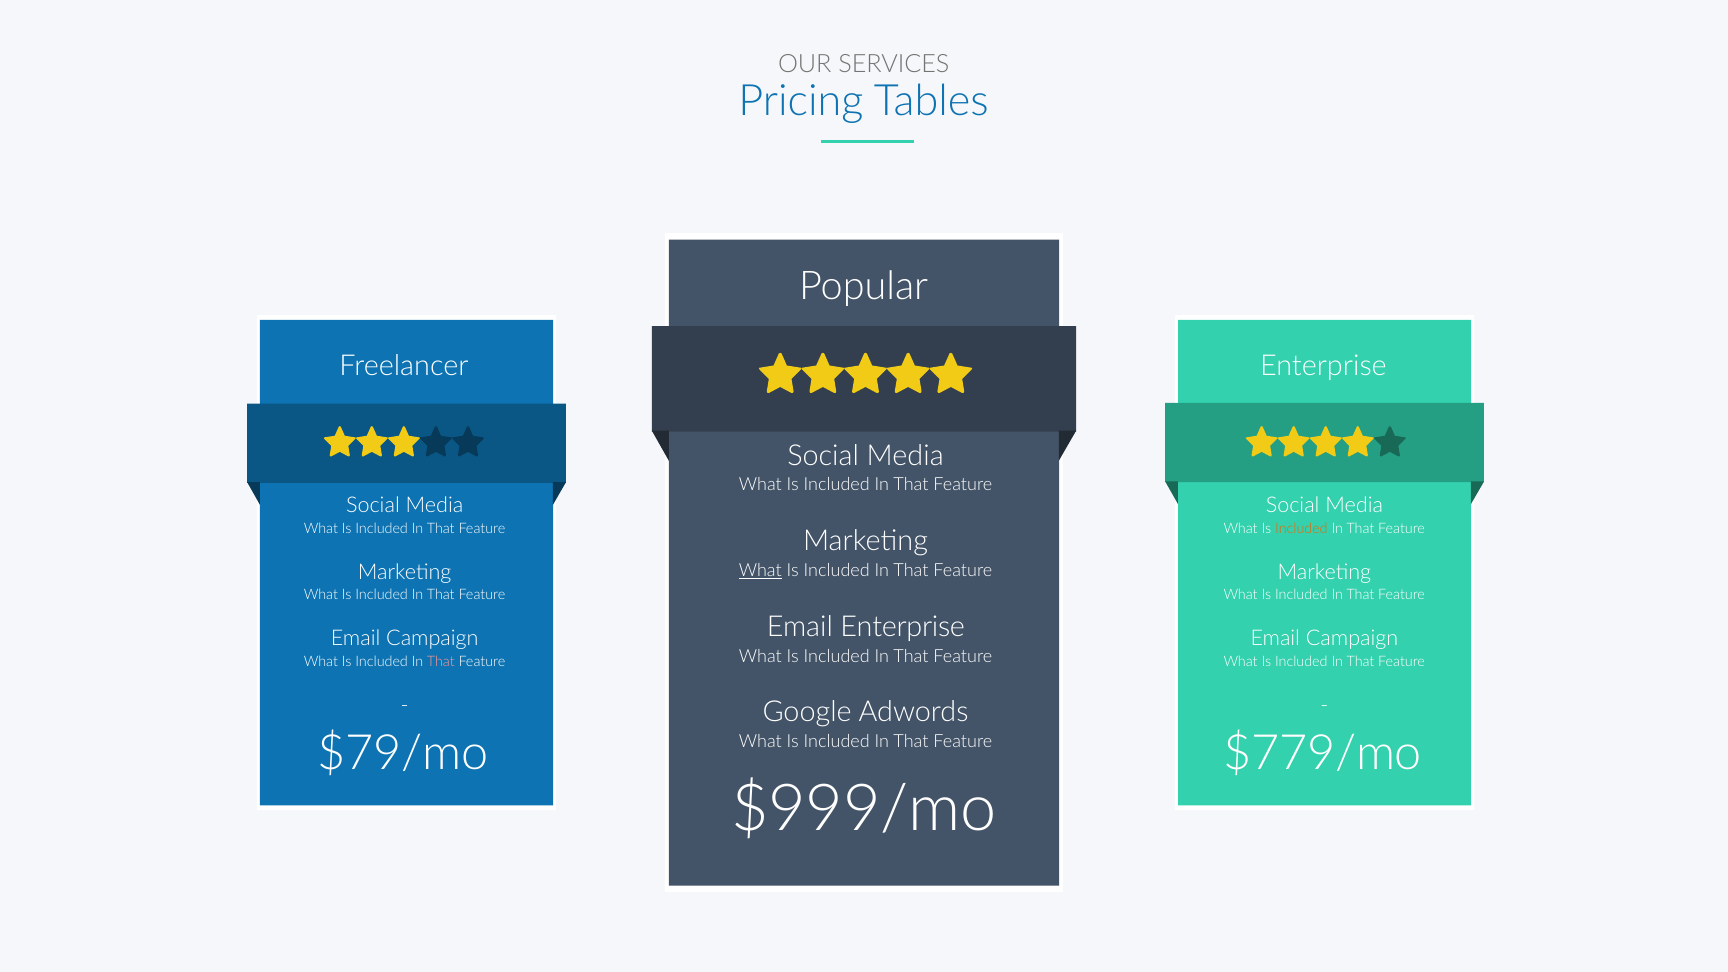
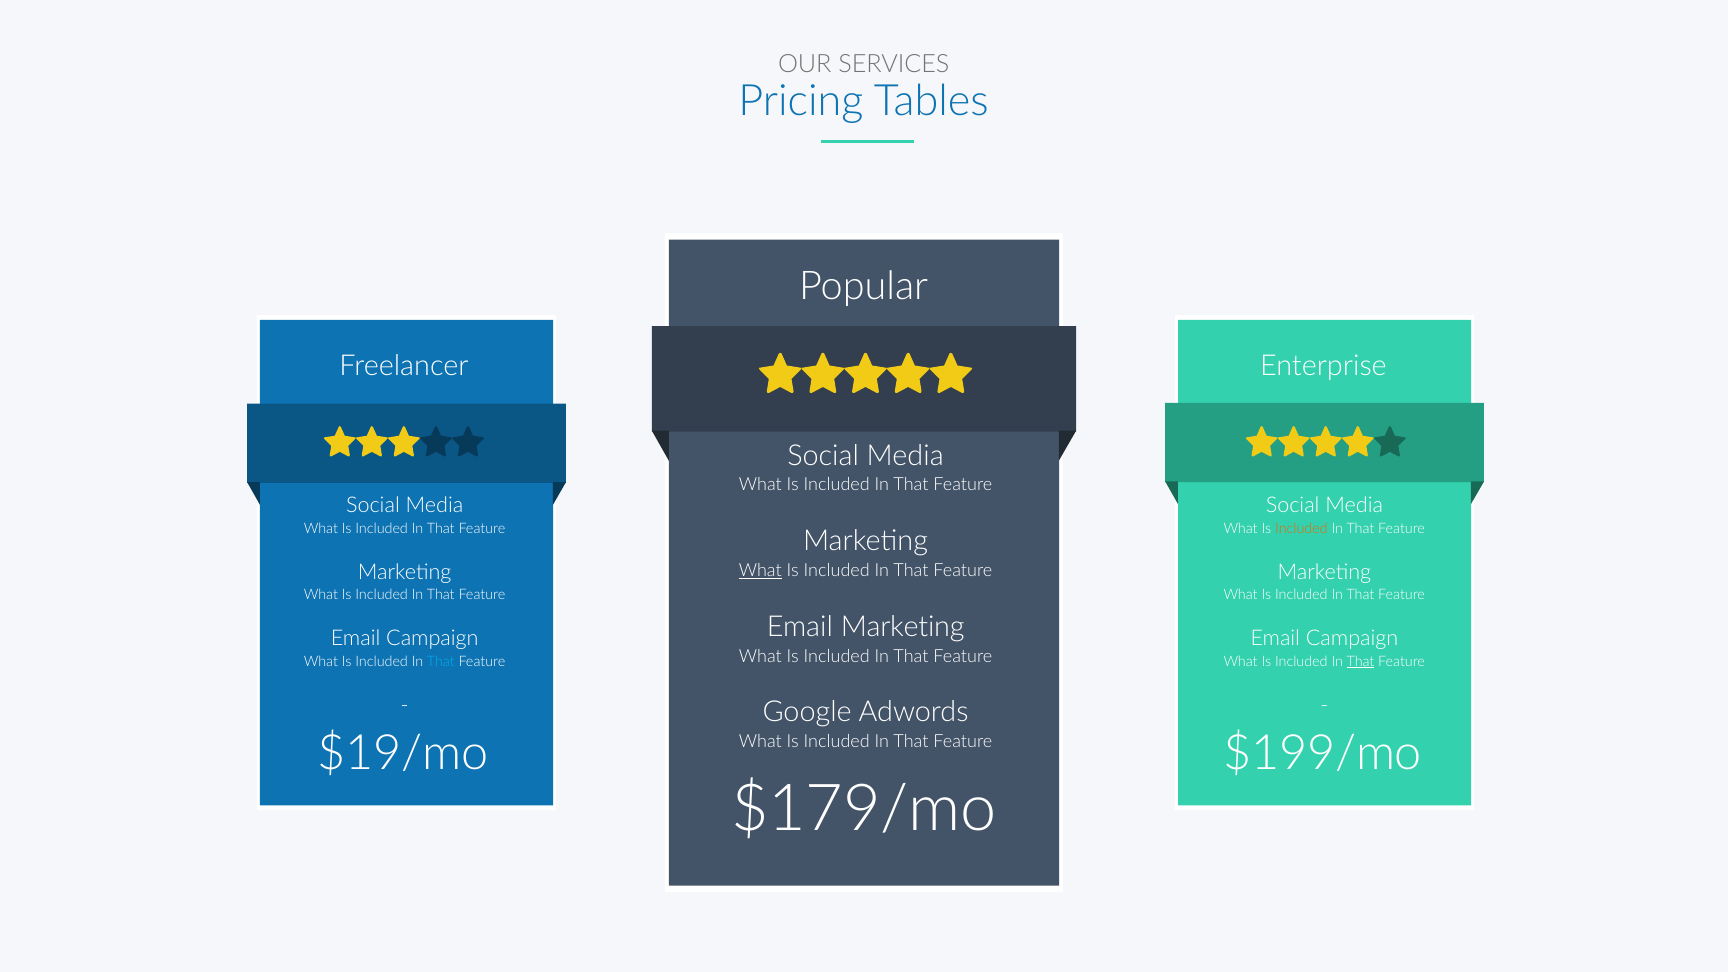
Email Enterprise: Enterprise -> Marketing
That at (441, 662) colour: pink -> light blue
That at (1360, 662) underline: none -> present
$79/mo: $79/mo -> $19/mo
$779/mo: $779/mo -> $199/mo
$999/mo: $999/mo -> $179/mo
